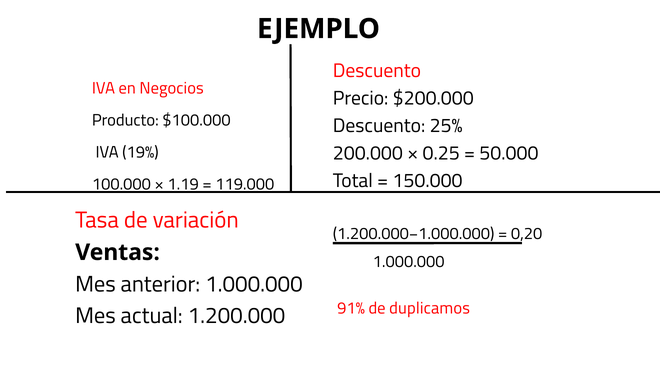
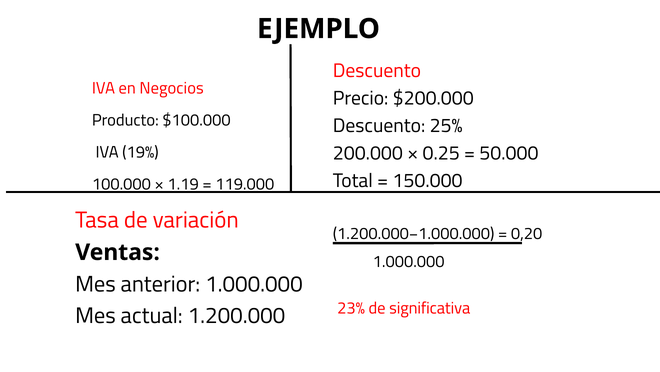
91%: 91% -> 23%
duplicamos: duplicamos -> significativa
